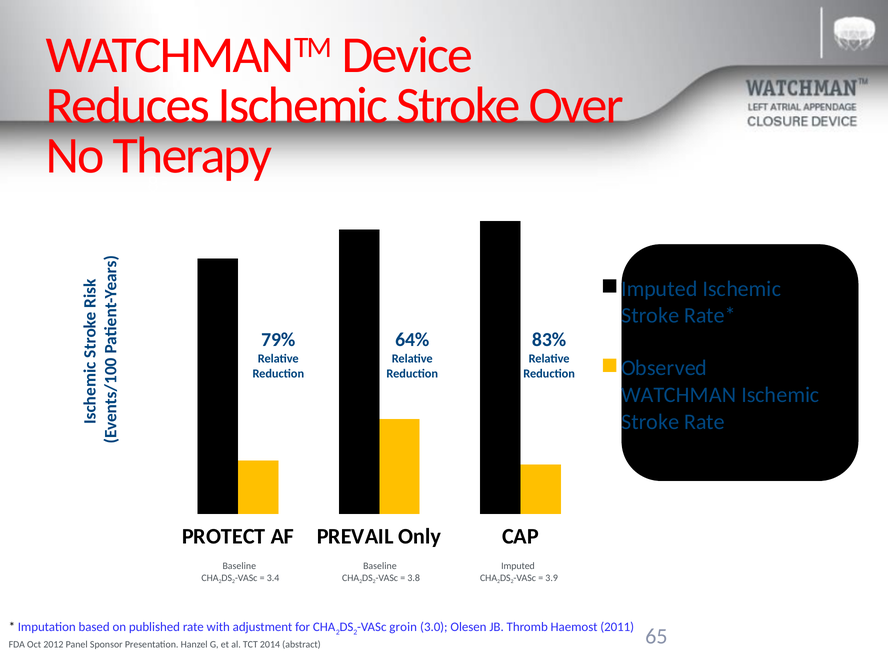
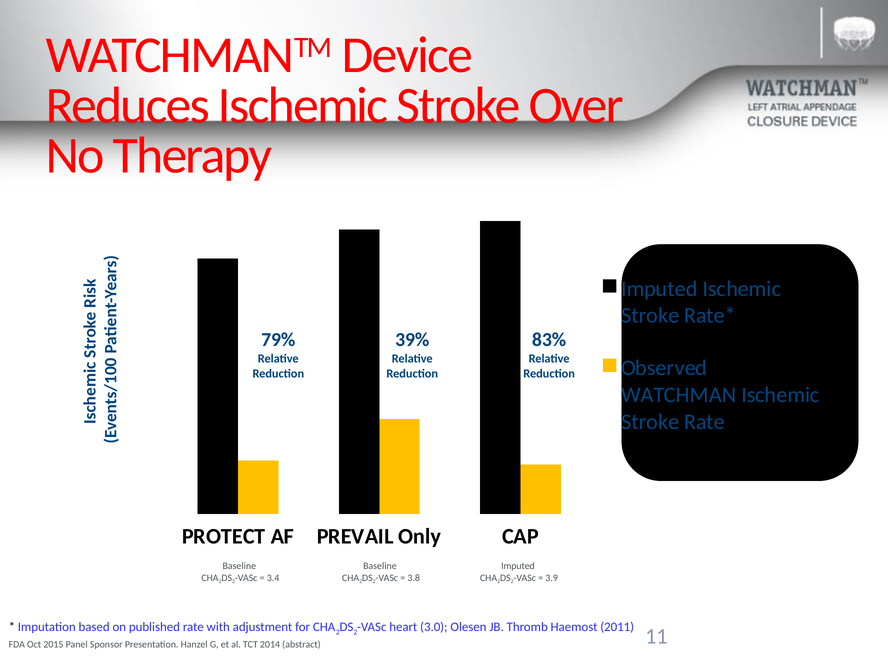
64%: 64% -> 39%
groin: groin -> heart
2012: 2012 -> 2015
65: 65 -> 11
